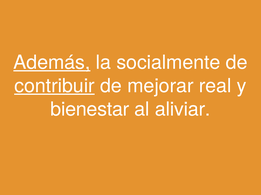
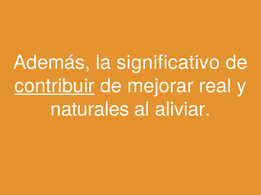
Además underline: present -> none
socialmente: socialmente -> significativo
bienestar: bienestar -> naturales
